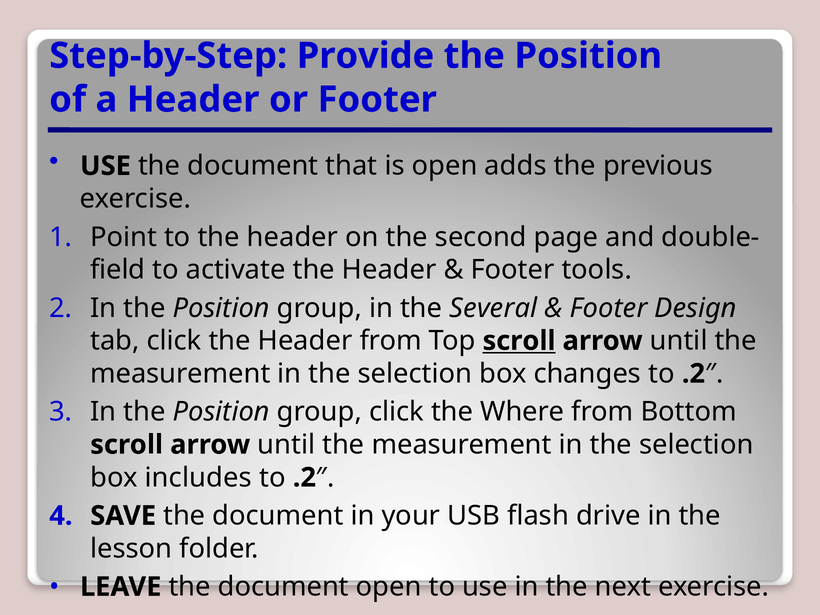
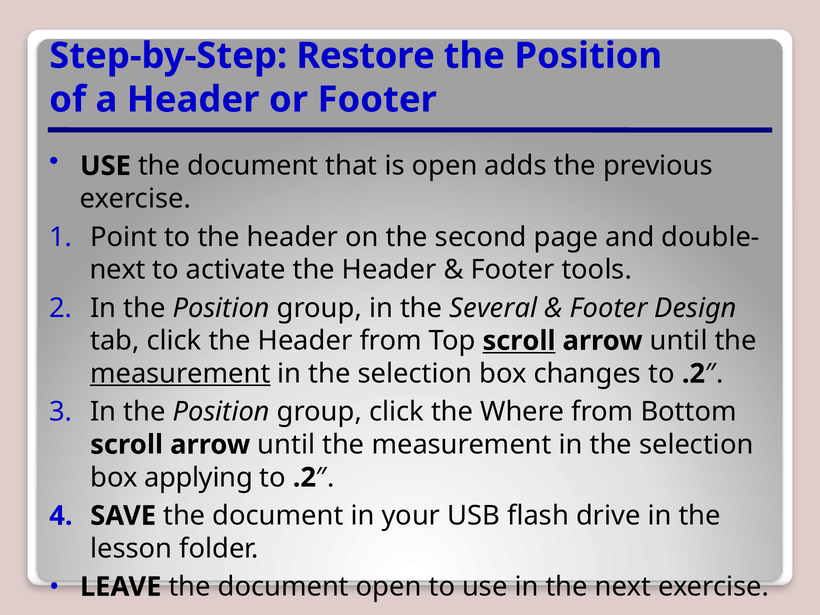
Provide: Provide -> Restore
field at (118, 270): field -> next
measurement at (180, 374) underline: none -> present
includes: includes -> applying
